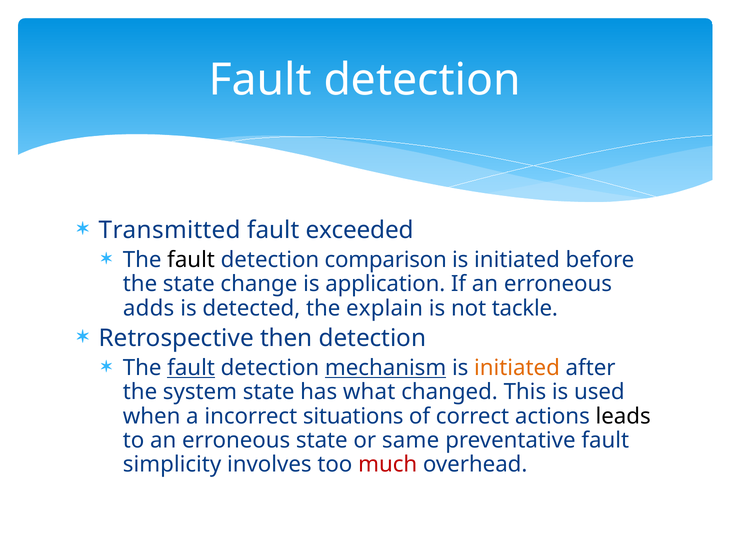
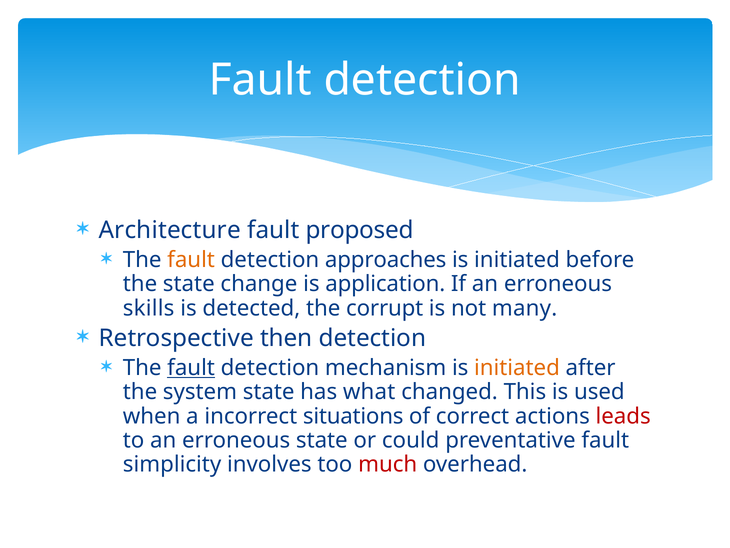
Transmitted: Transmitted -> Architecture
exceeded: exceeded -> proposed
fault at (191, 260) colour: black -> orange
comparison: comparison -> approaches
adds: adds -> skills
explain: explain -> corrupt
tackle: tackle -> many
mechanism underline: present -> none
leads colour: black -> red
same: same -> could
